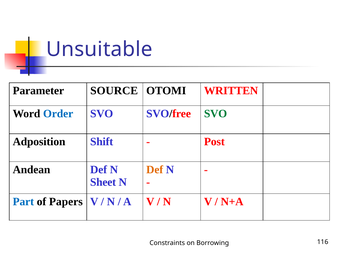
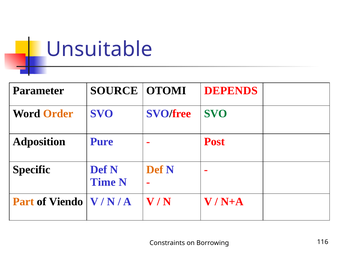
WRITTEN: WRITTEN -> DEPENDS
Order colour: blue -> orange
Shift: Shift -> Pure
Andean: Andean -> Specific
Sheet: Sheet -> Time
Part colour: blue -> orange
Papers: Papers -> Viendo
